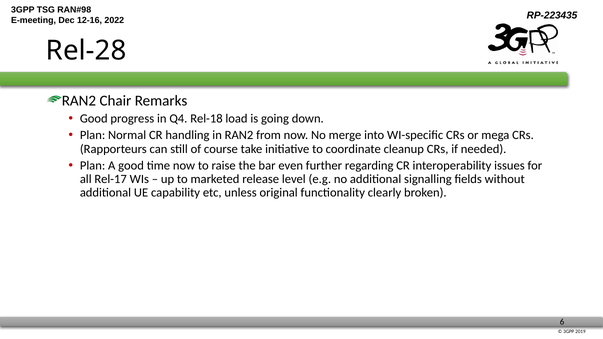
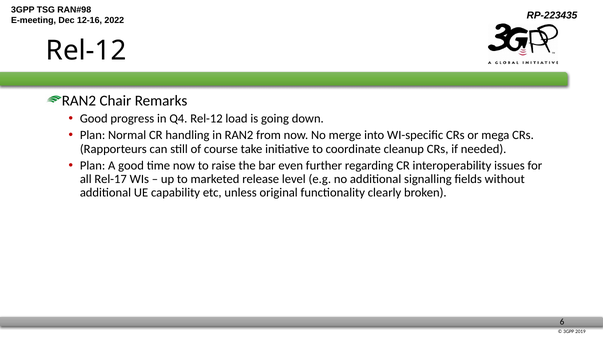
Rel-28 at (86, 51): Rel-28 -> Rel-12
Q4 Rel-18: Rel-18 -> Rel-12
